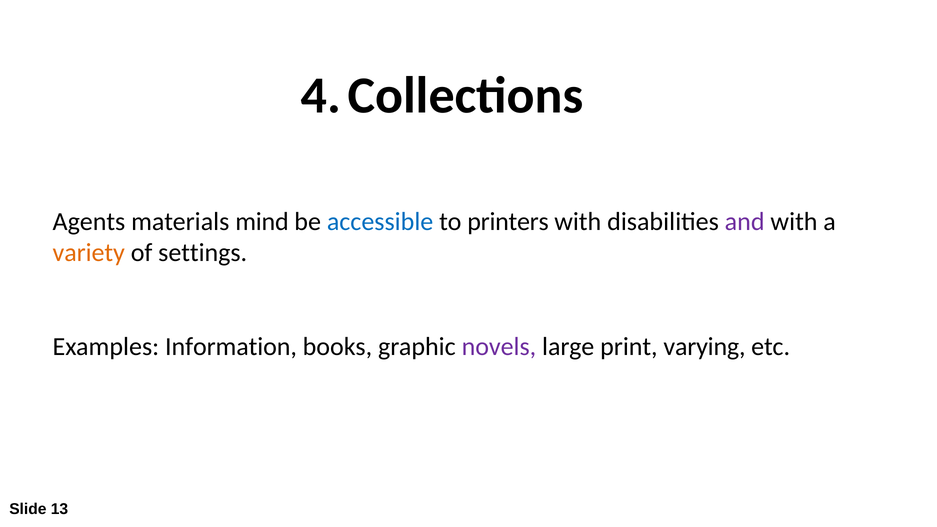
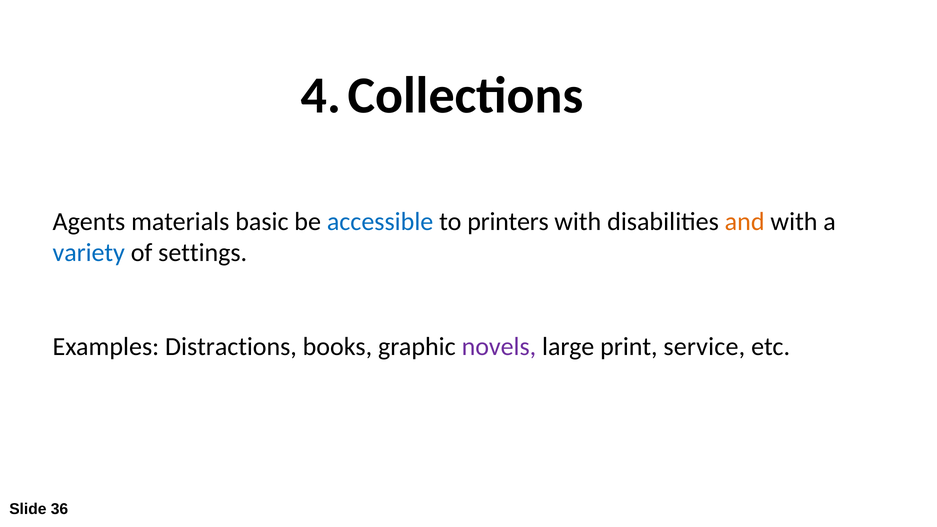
mind: mind -> basic
and colour: purple -> orange
variety colour: orange -> blue
Information: Information -> Distractions
varying: varying -> service
13: 13 -> 36
